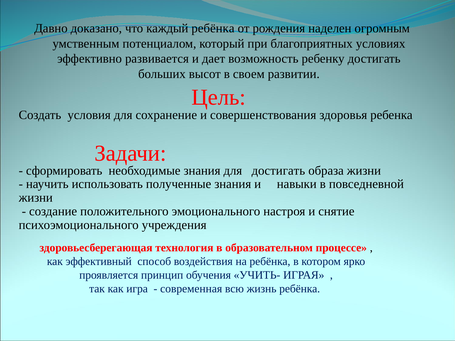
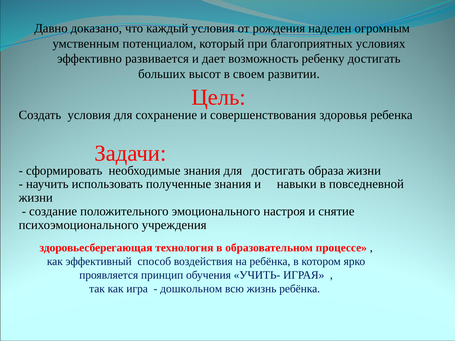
каждый ребёнка: ребёнка -> условия
современная: современная -> дошкольном
